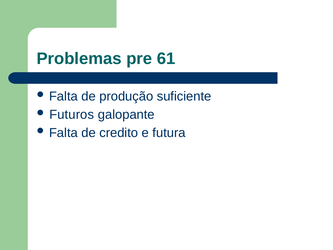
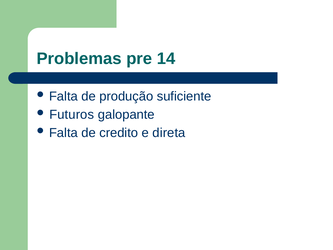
61: 61 -> 14
futura: futura -> direta
